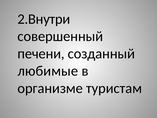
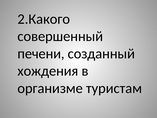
2.Внутри: 2.Внутри -> 2.Какого
любимые: любимые -> хождения
